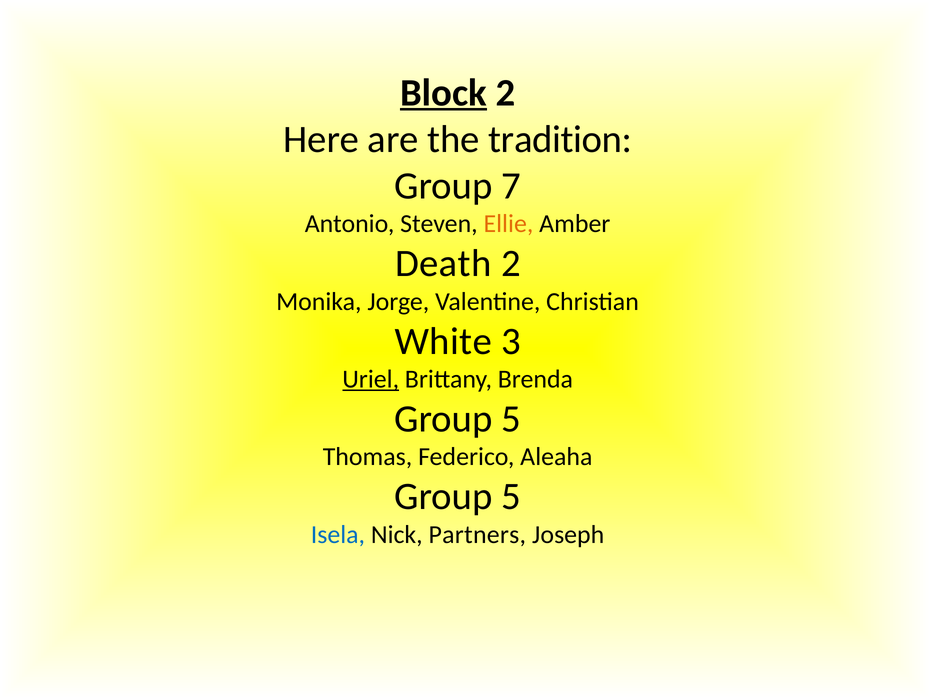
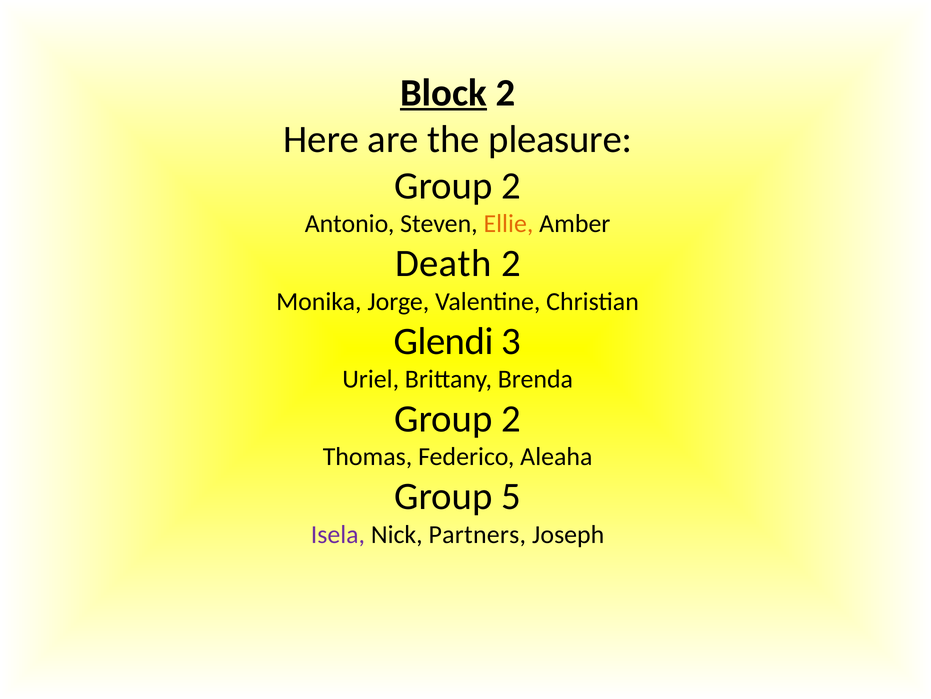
tradition: tradition -> pleasure
7 at (511, 186): 7 -> 2
White: White -> Glendi
Uriel underline: present -> none
5 at (511, 419): 5 -> 2
Isela colour: blue -> purple
